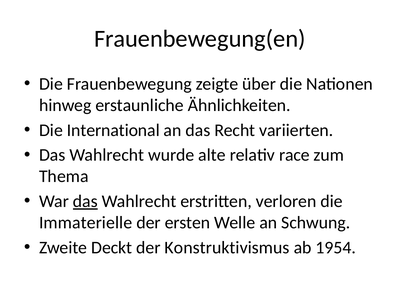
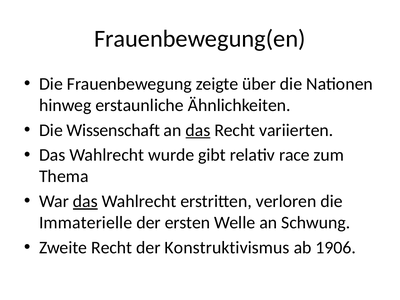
International: International -> Wissenschaft
das at (198, 130) underline: none -> present
alte: alte -> gibt
Zweite Deckt: Deckt -> Recht
1954: 1954 -> 1906
